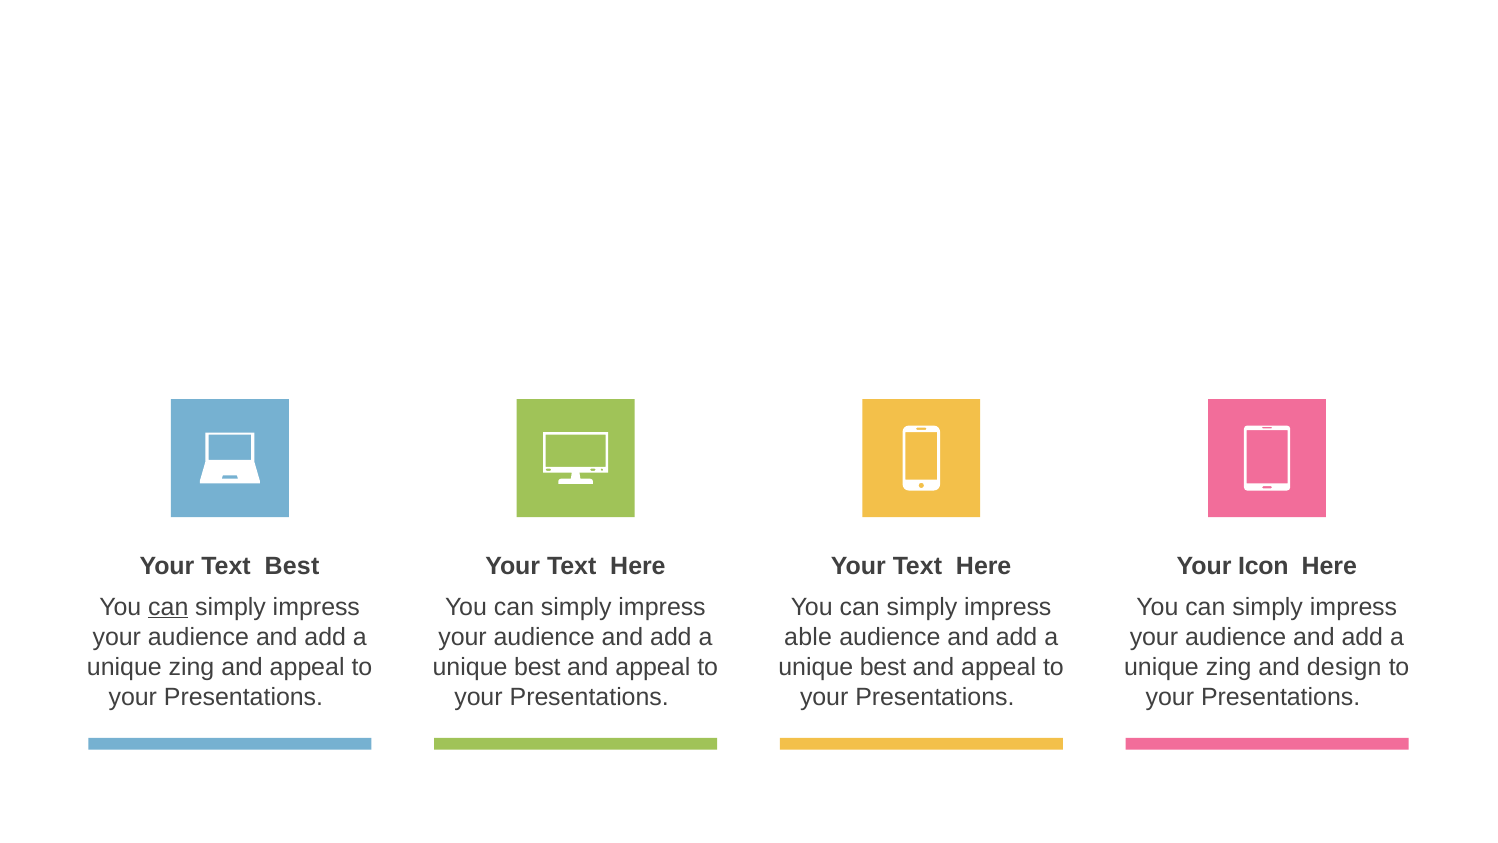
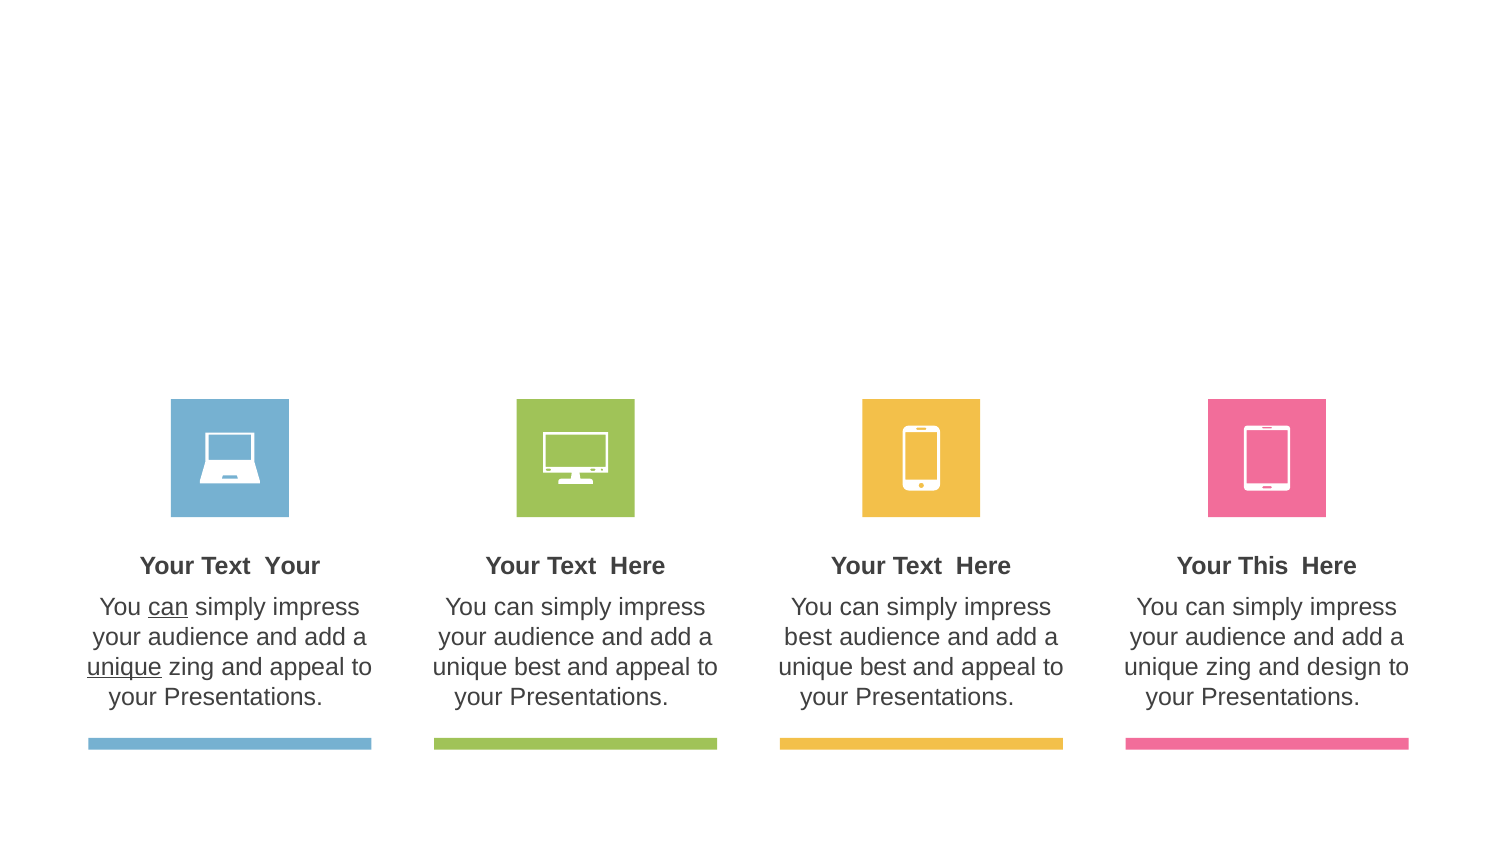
Text Best: Best -> Your
Icon: Icon -> This
able at (808, 637): able -> best
unique at (124, 667) underline: none -> present
